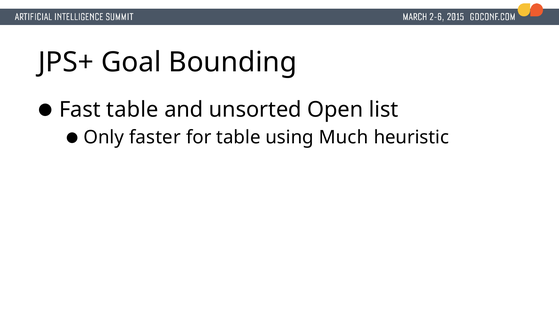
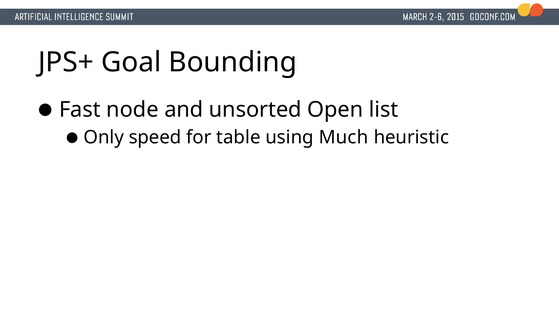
Fast table: table -> node
faster: faster -> speed
